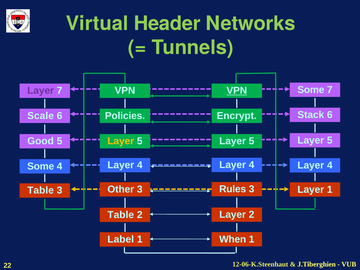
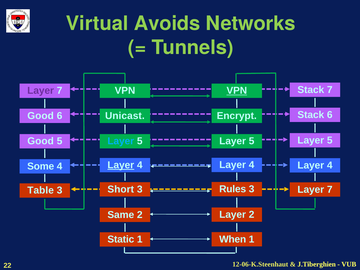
Header: Header -> Avoids
Some at (311, 90): Some -> Stack
Scale at (41, 116): Scale -> Good
Policies: Policies -> Unicast
Layer at (121, 141) colour: yellow -> light blue
Layer at (121, 165) underline: none -> present
Other: Other -> Short
1 at (330, 189): 1 -> 7
Table at (121, 215): Table -> Same
Label: Label -> Static
